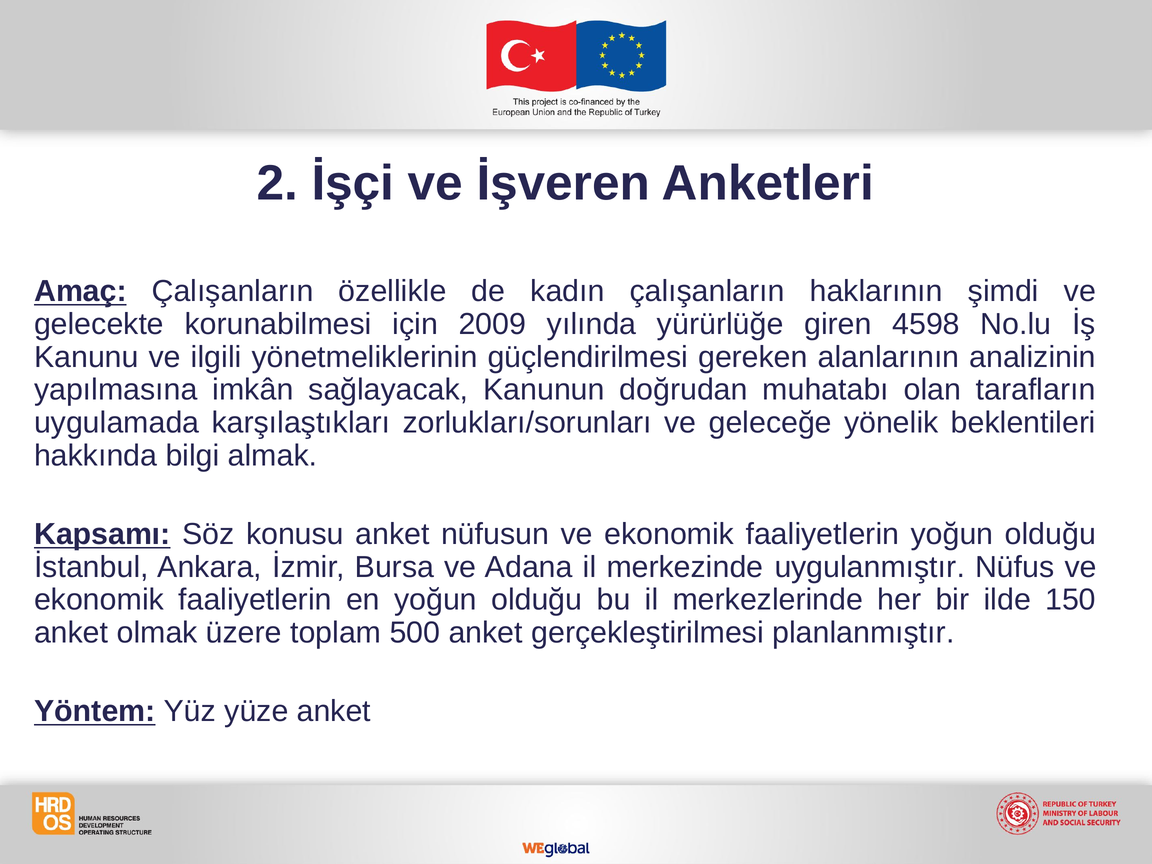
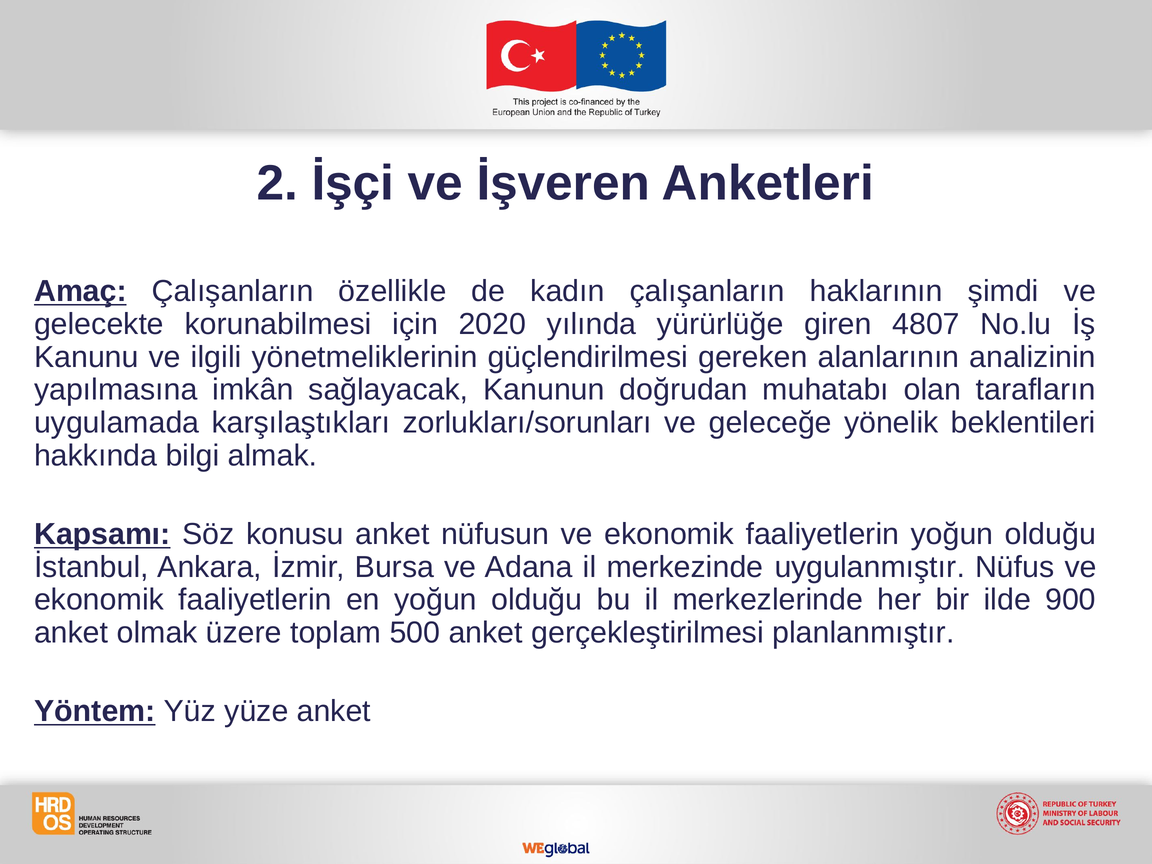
2009: 2009 -> 2020
4598: 4598 -> 4807
150: 150 -> 900
